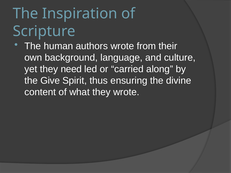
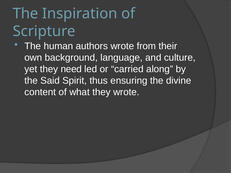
Give: Give -> Said
